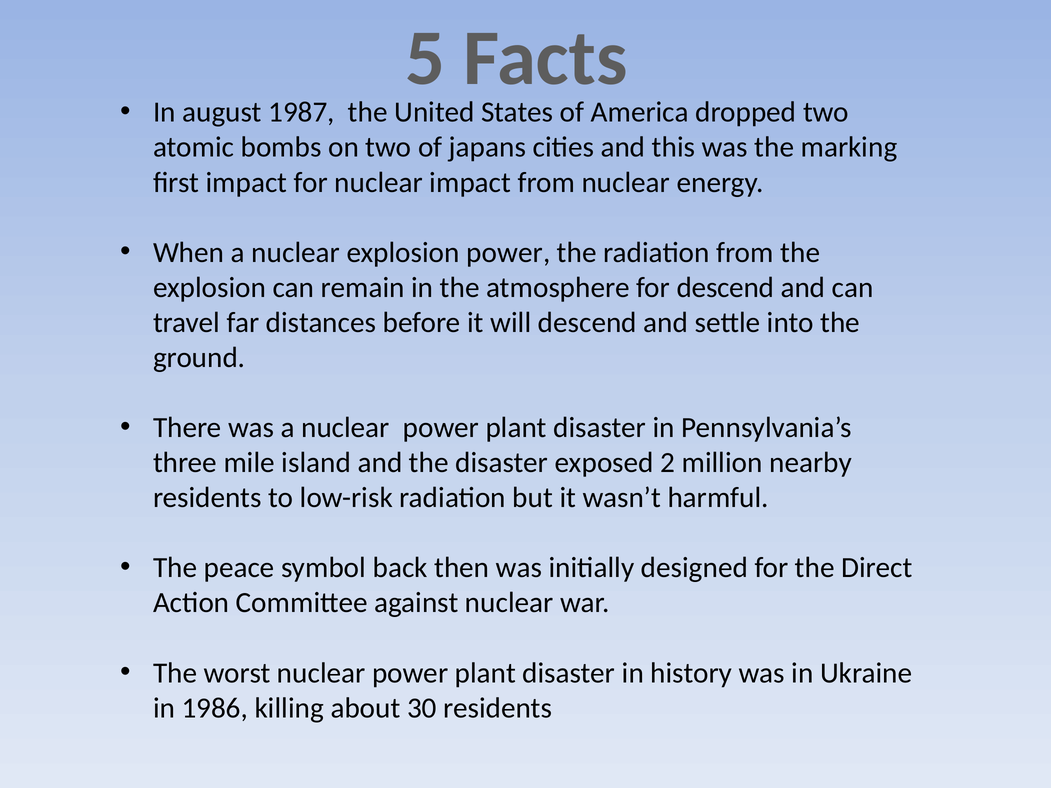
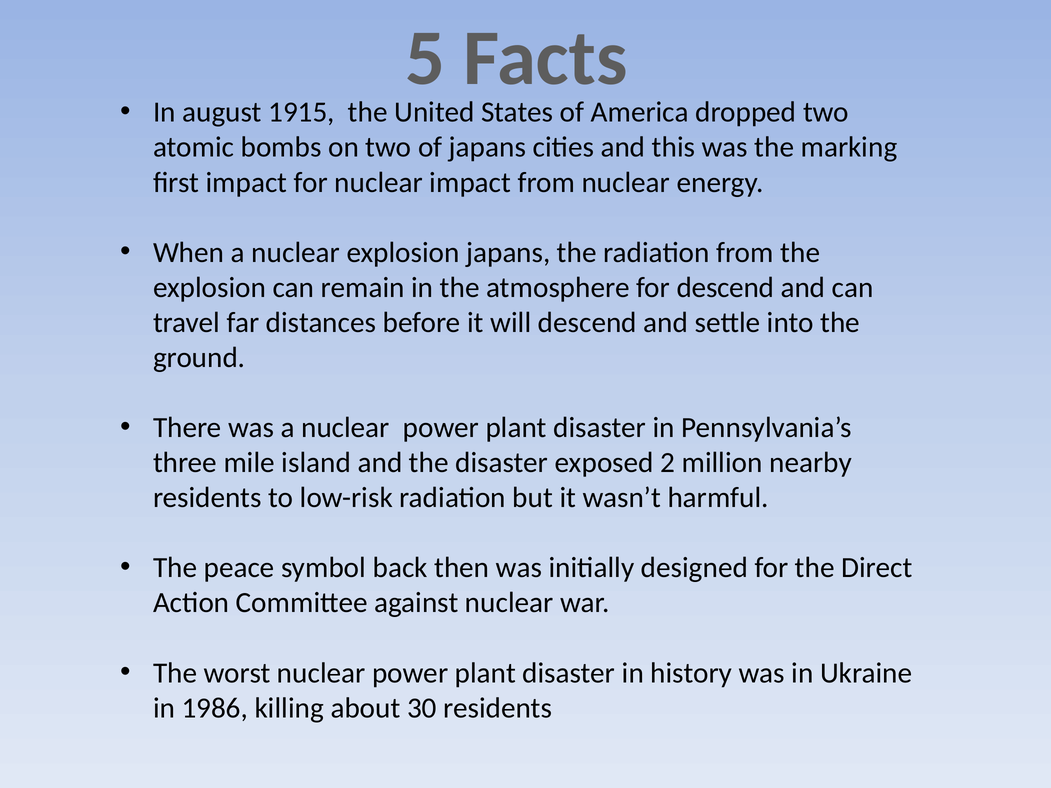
1987: 1987 -> 1915
explosion power: power -> japans
